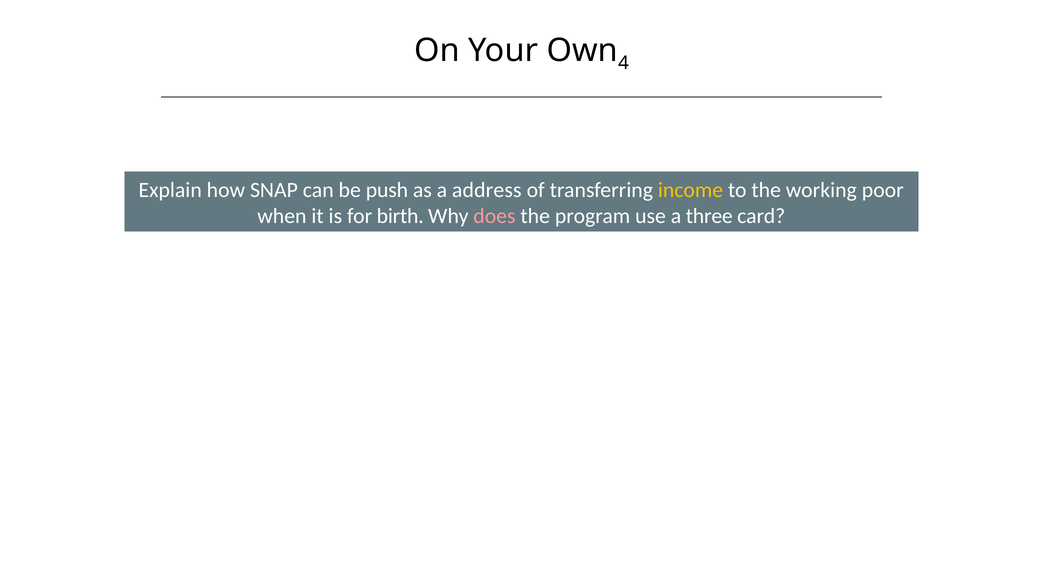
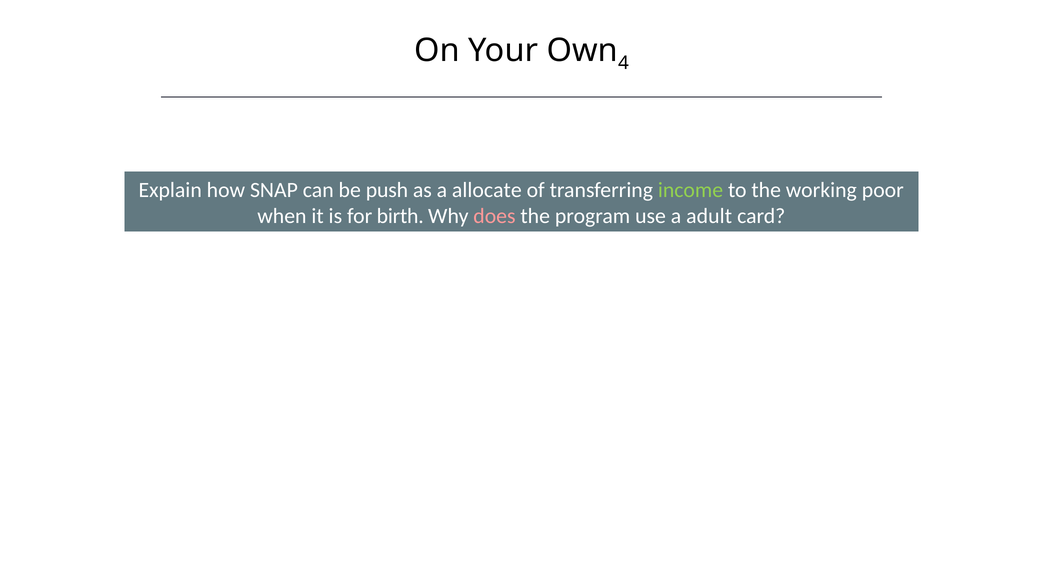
address: address -> allocate
income colour: yellow -> light green
three: three -> adult
